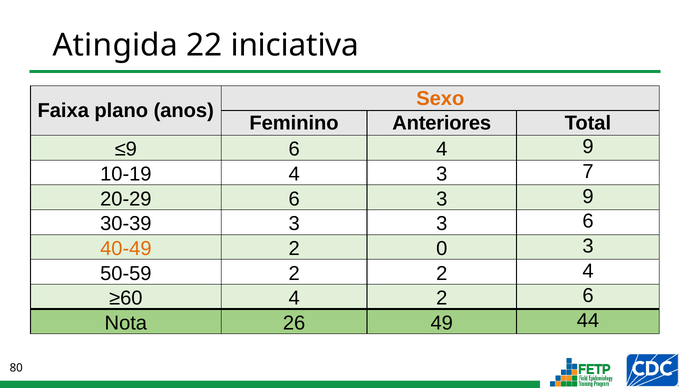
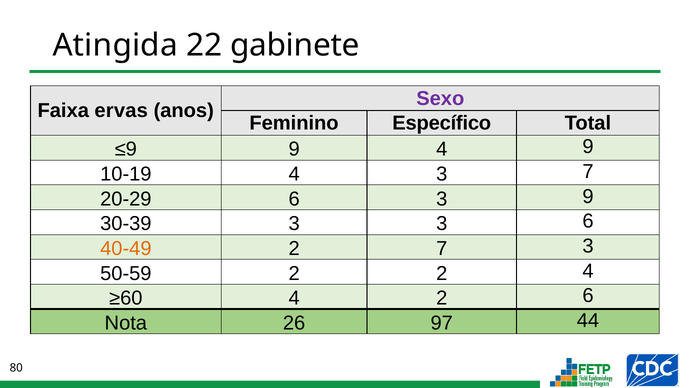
iniciativa: iniciativa -> gabinete
Sexo colour: orange -> purple
plano: plano -> ervas
Anteriores: Anteriores -> Específico
≤9 6: 6 -> 9
2 0: 0 -> 7
49: 49 -> 97
